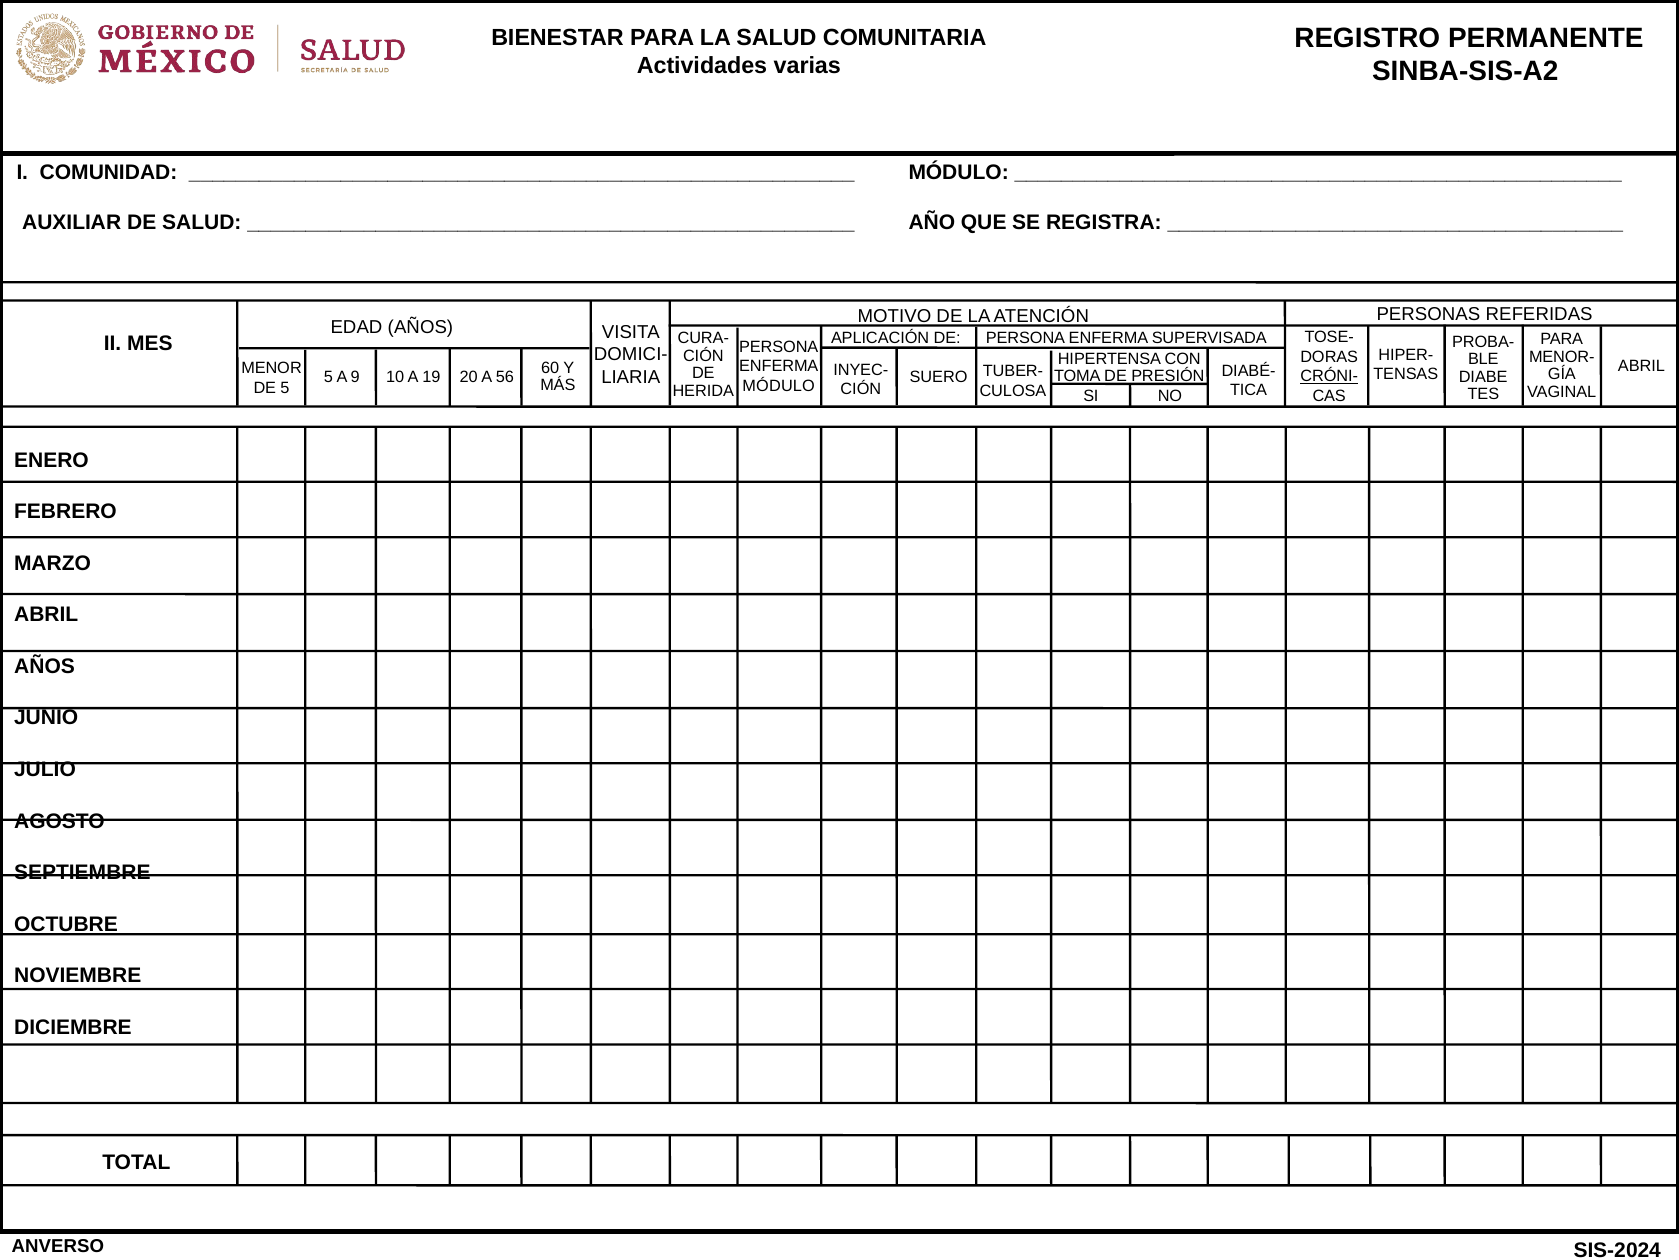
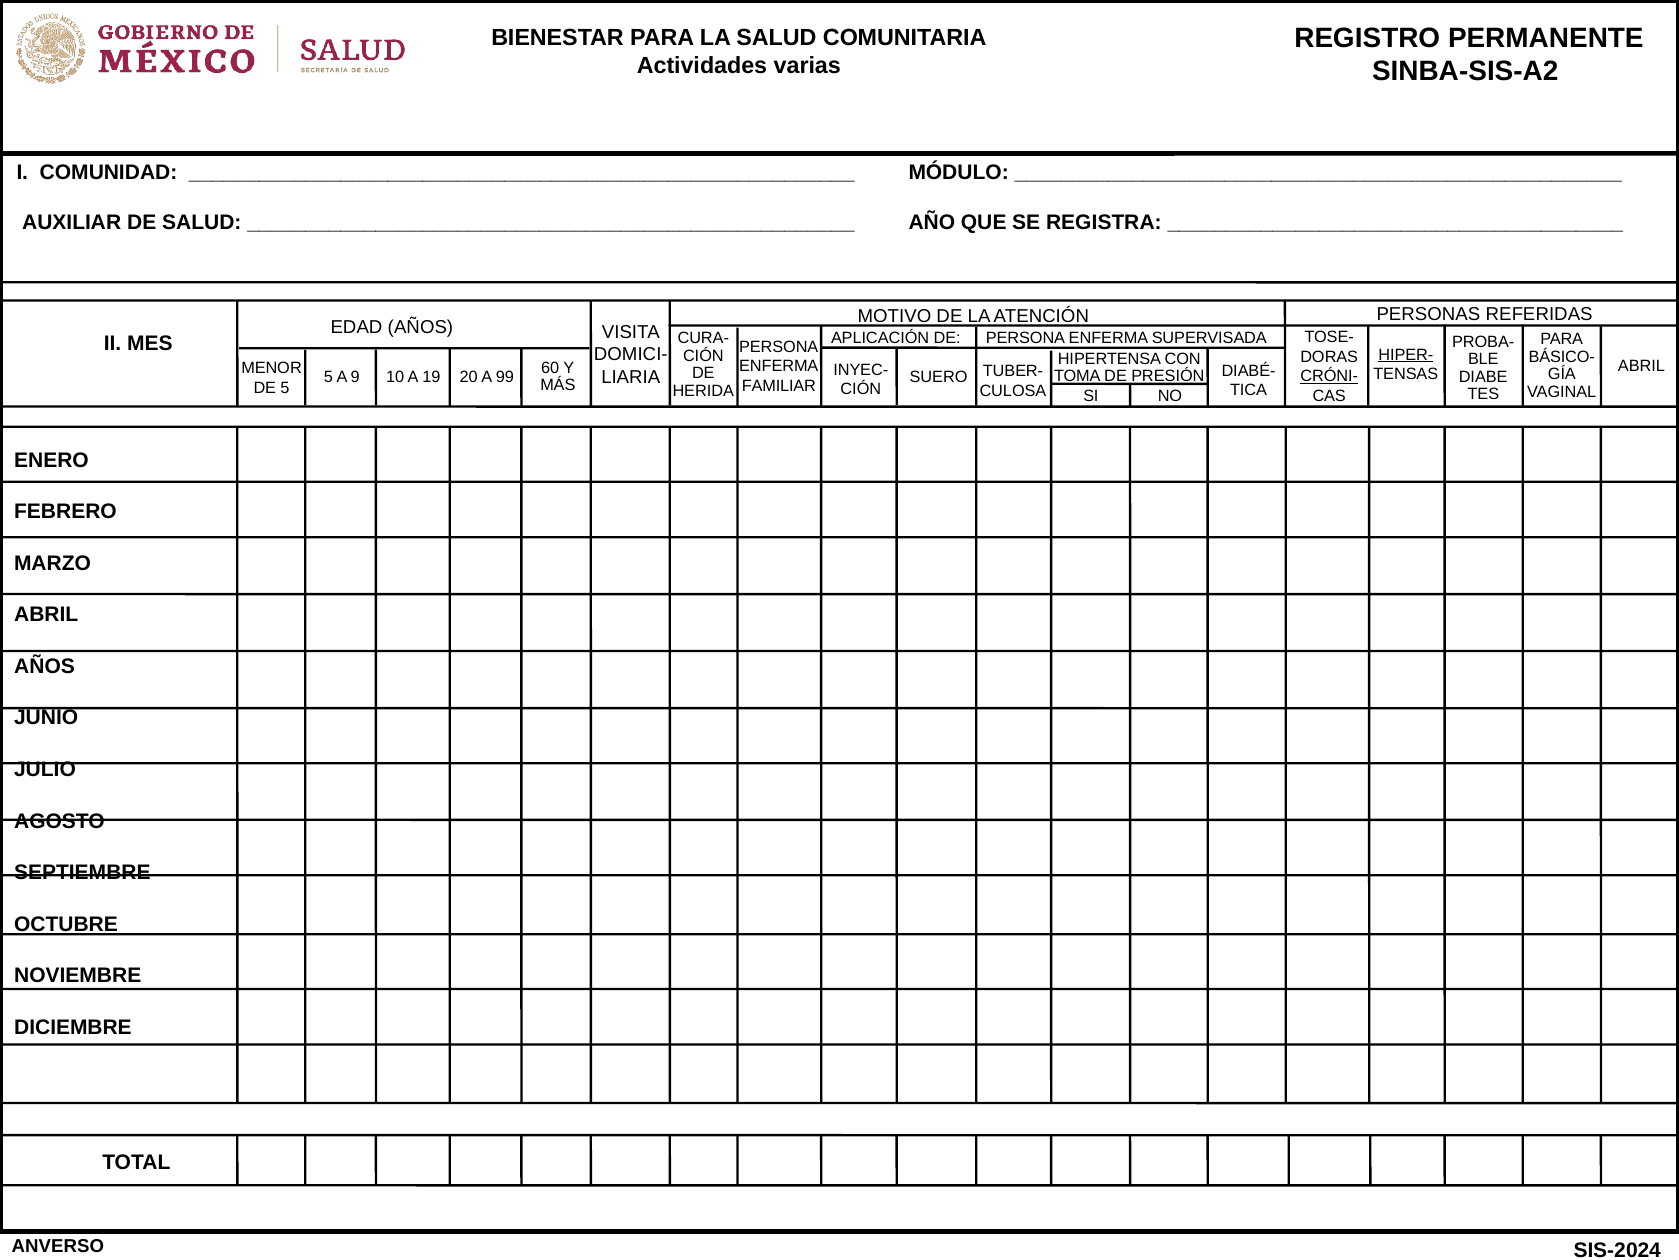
HIPER- underline: none -> present
MENOR-: MENOR- -> BÁSICO-
56: 56 -> 99
MÓDULO at (779, 386): MÓDULO -> FAMILIAR
